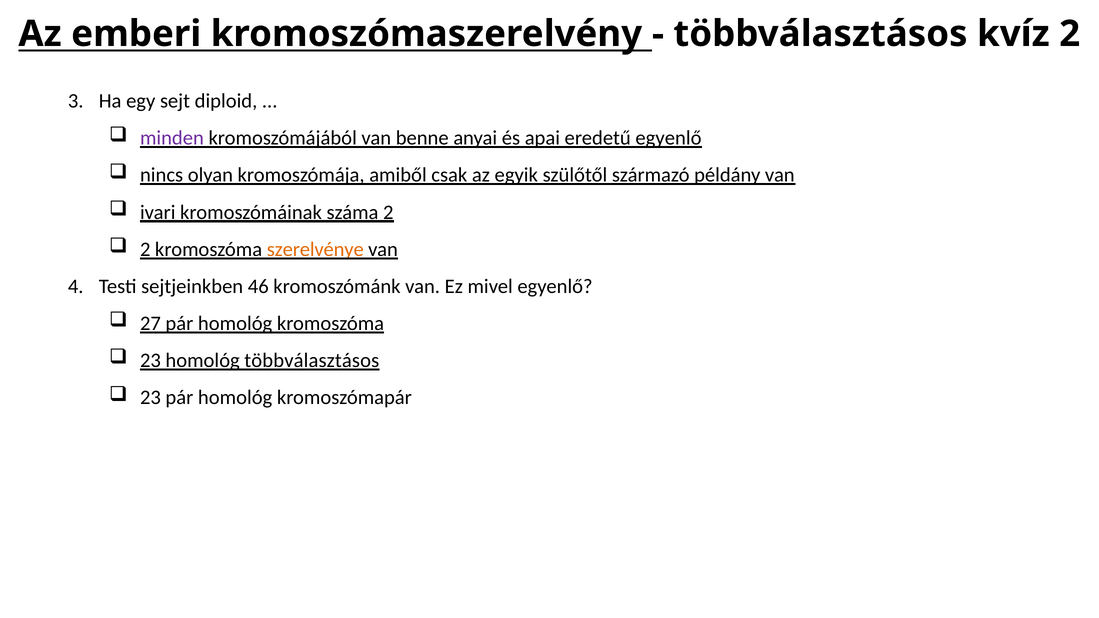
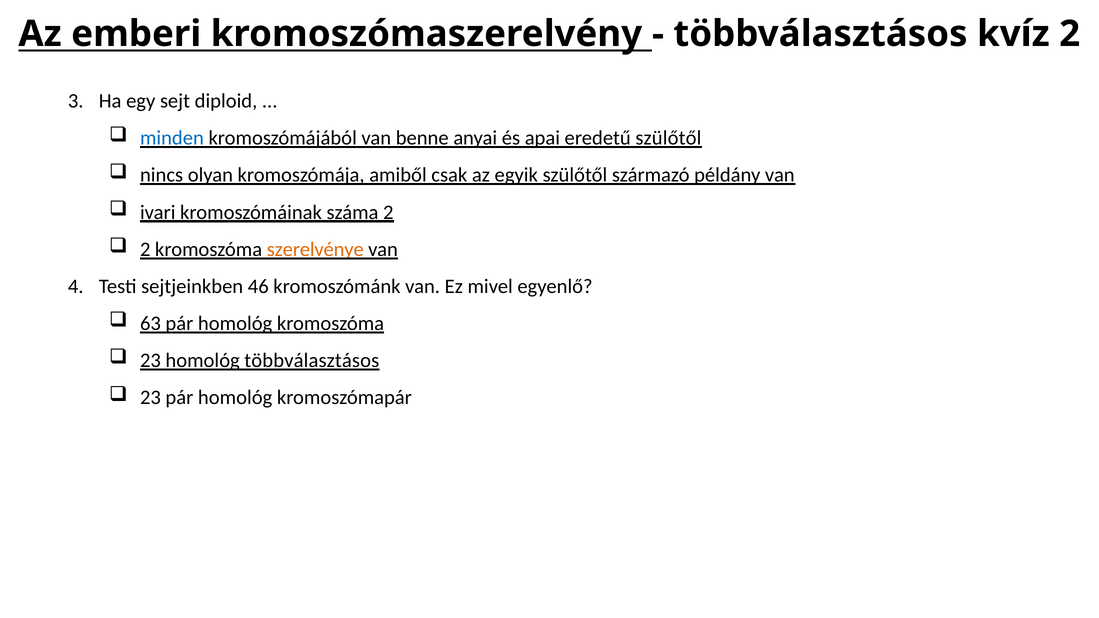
minden colour: purple -> blue
eredetű egyenlő: egyenlő -> szülőtől
27: 27 -> 63
